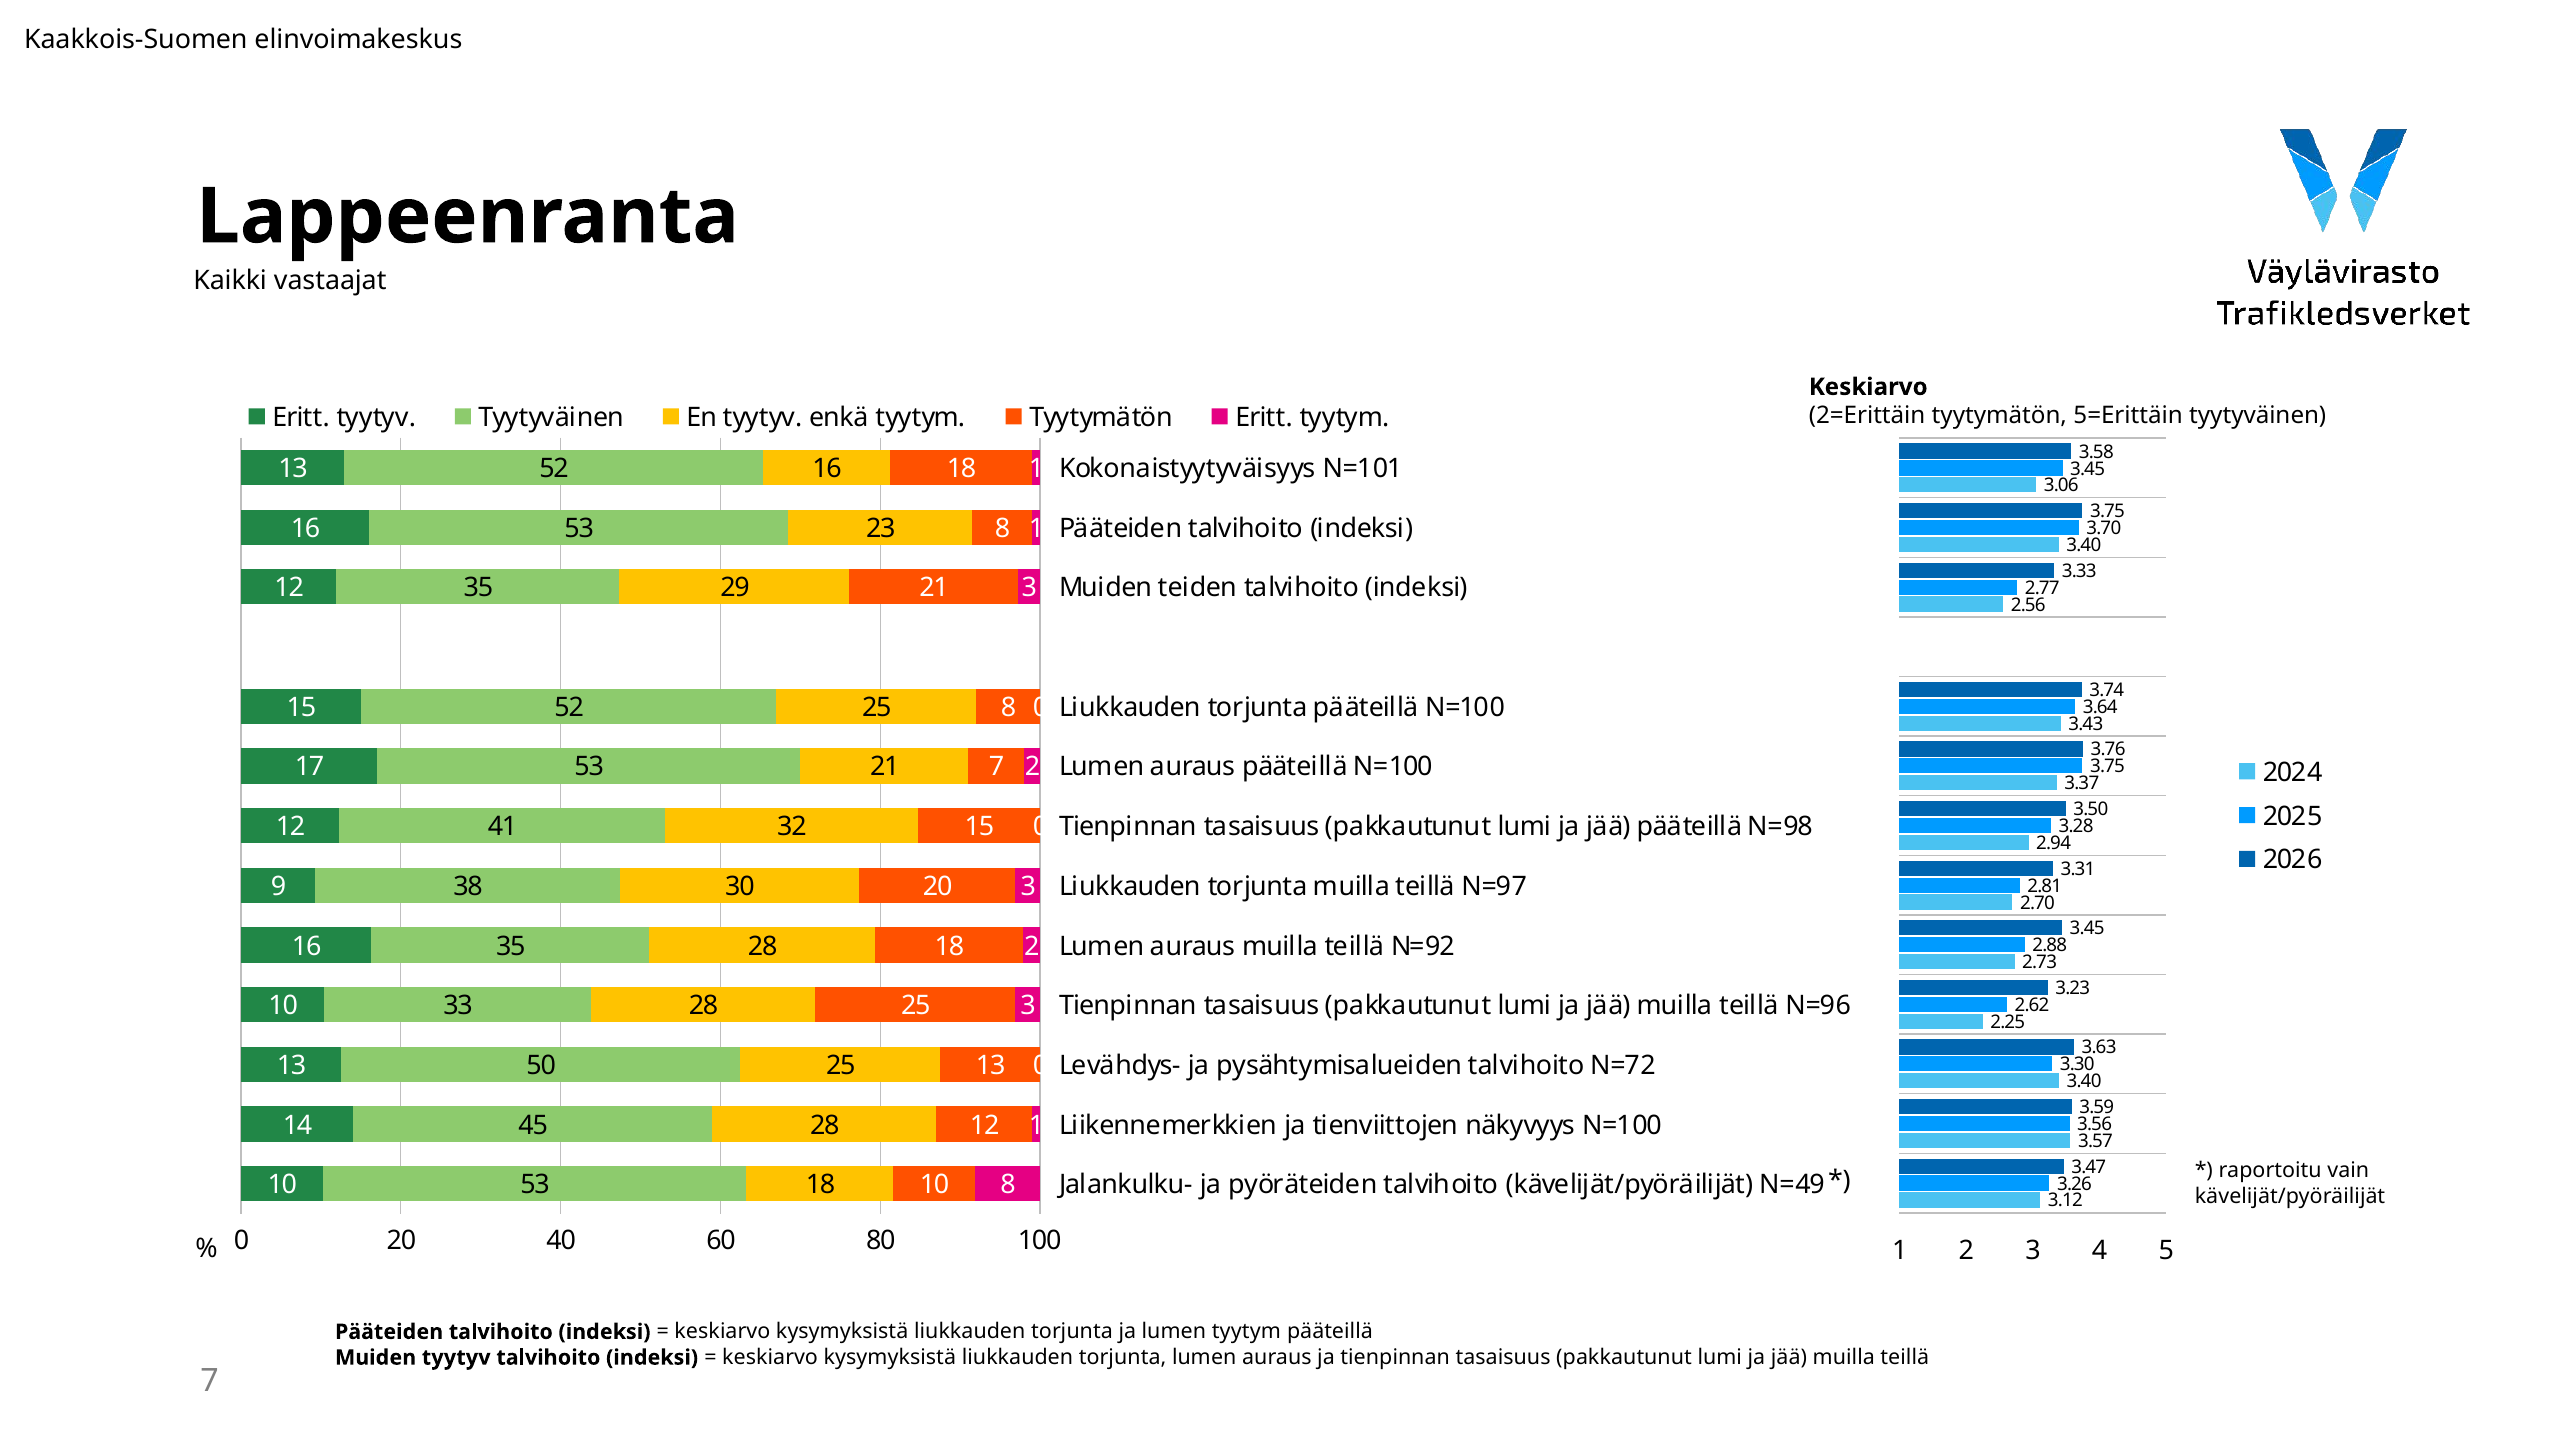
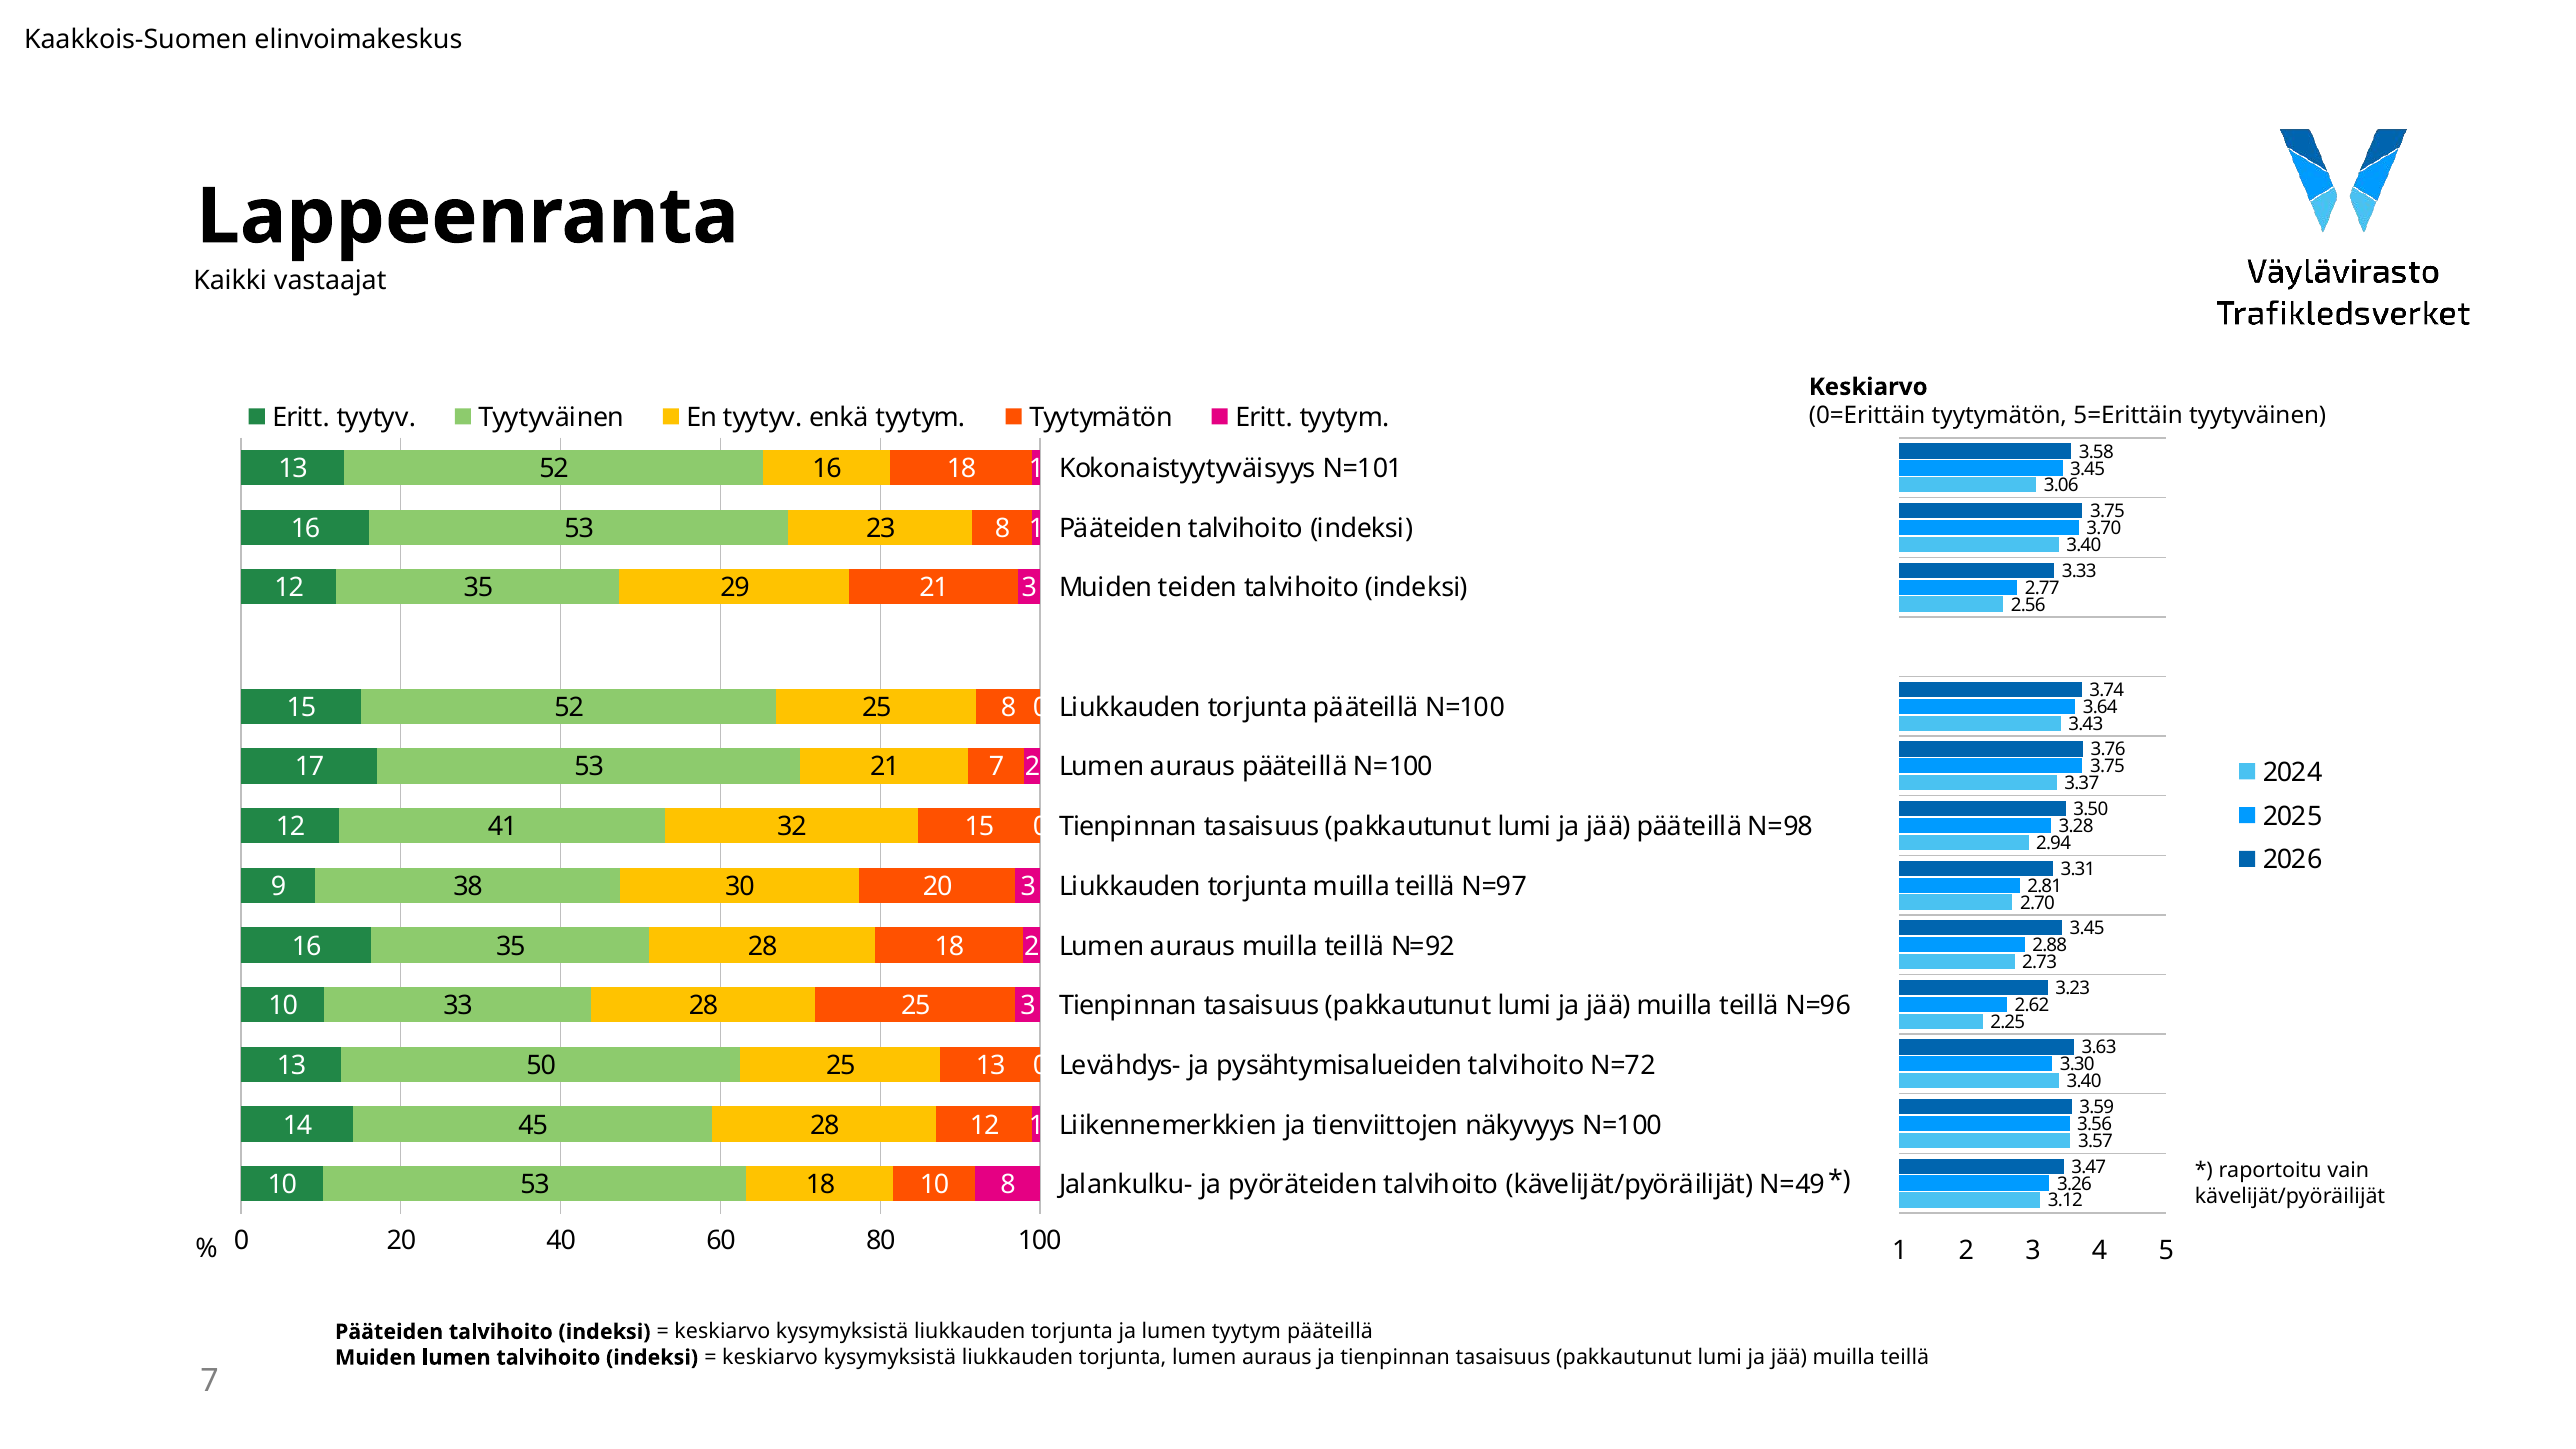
2=Erittäin: 2=Erittäin -> 0=Erittäin
Muiden tyytyv: tyytyv -> lumen
